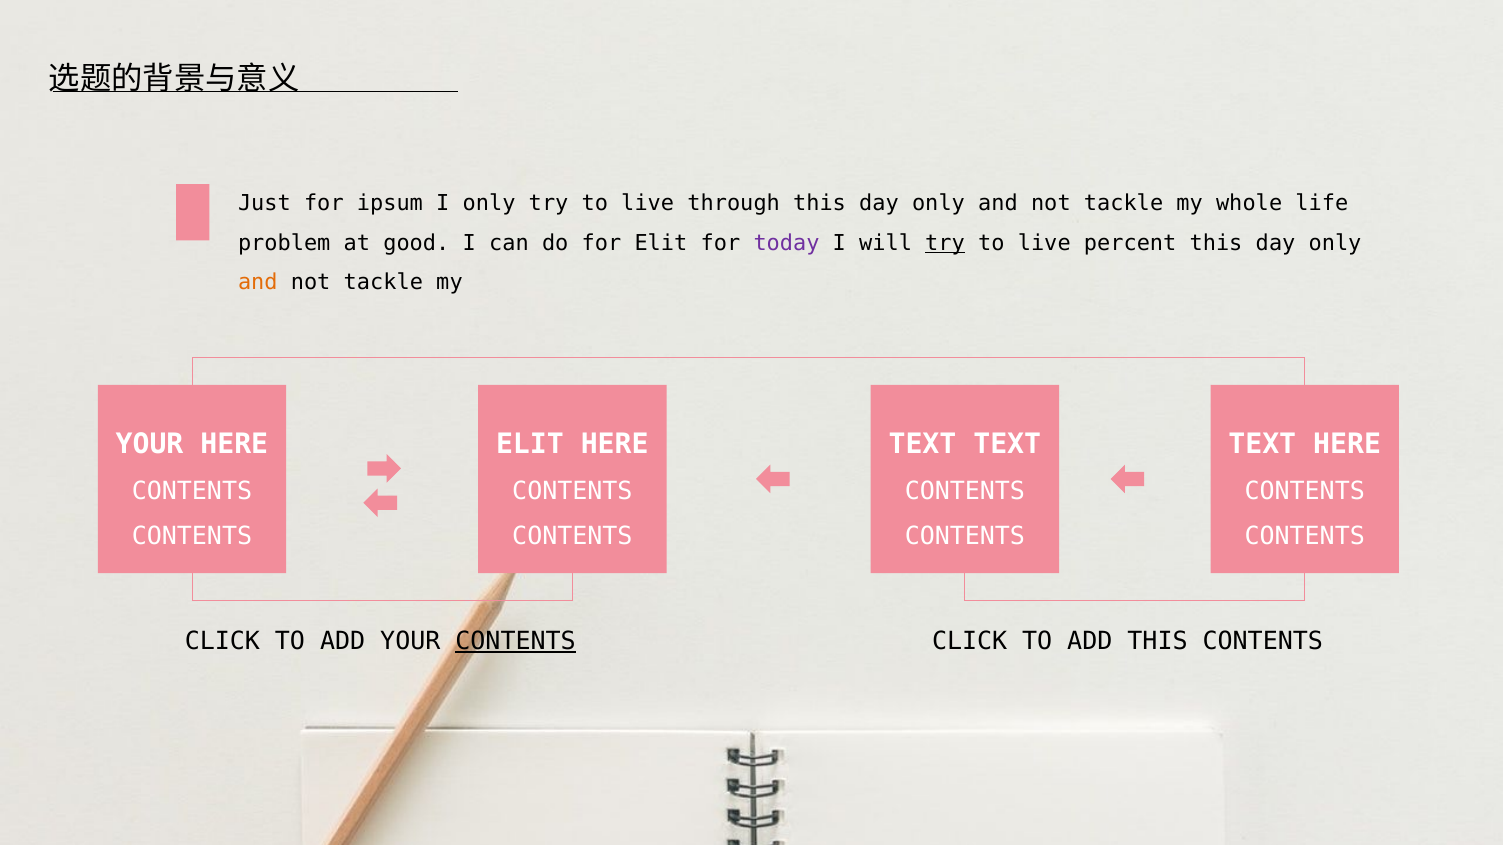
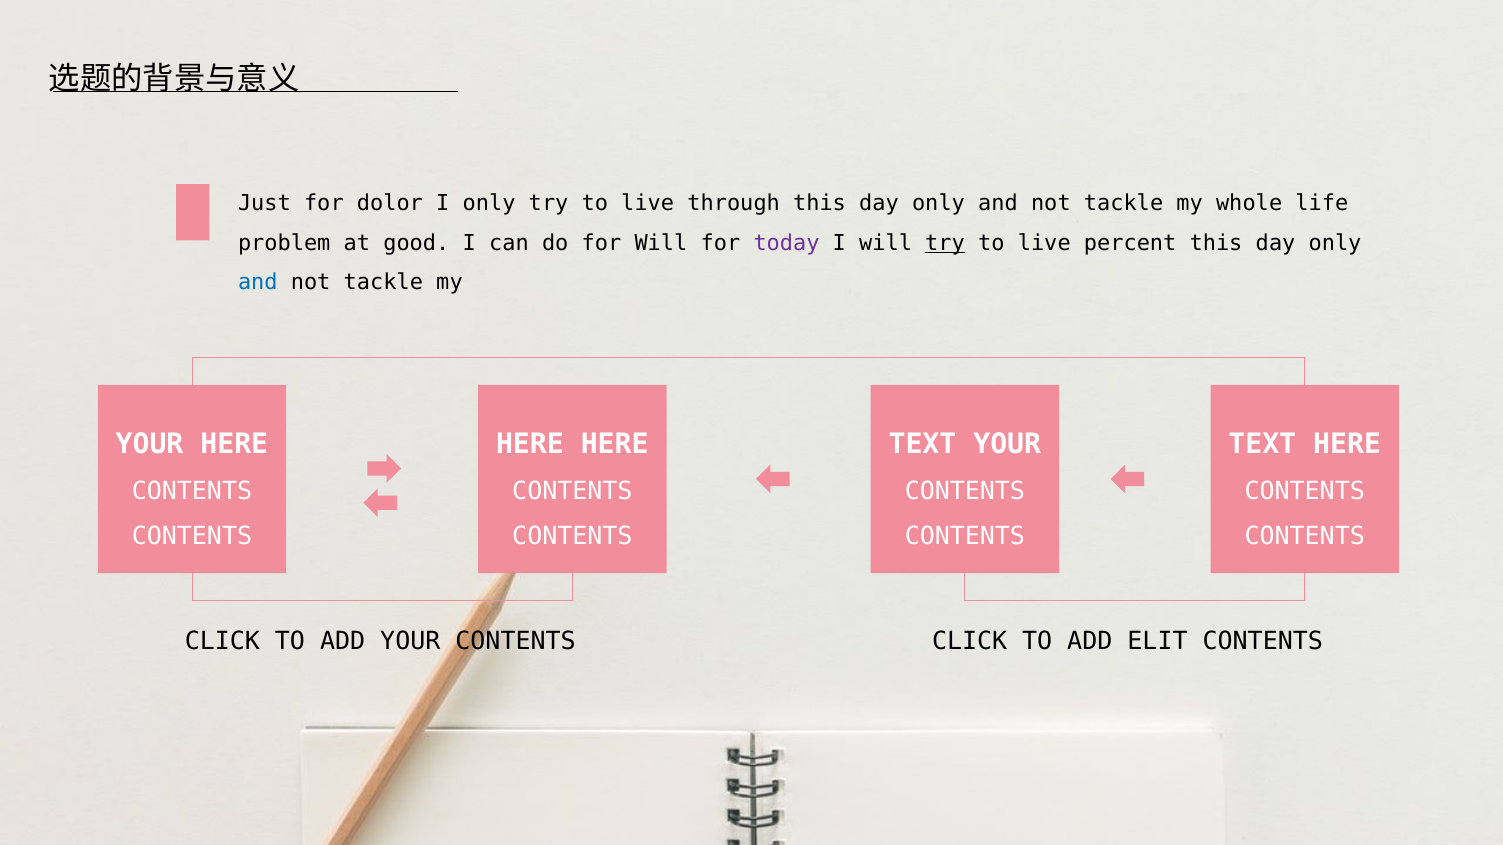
ipsum: ipsum -> dolor
for Elit: Elit -> Will
and at (258, 283) colour: orange -> blue
ELIT at (530, 445): ELIT -> HERE
TEXT TEXT: TEXT -> YOUR
CONTENTS at (516, 642) underline: present -> none
ADD THIS: THIS -> ELIT
